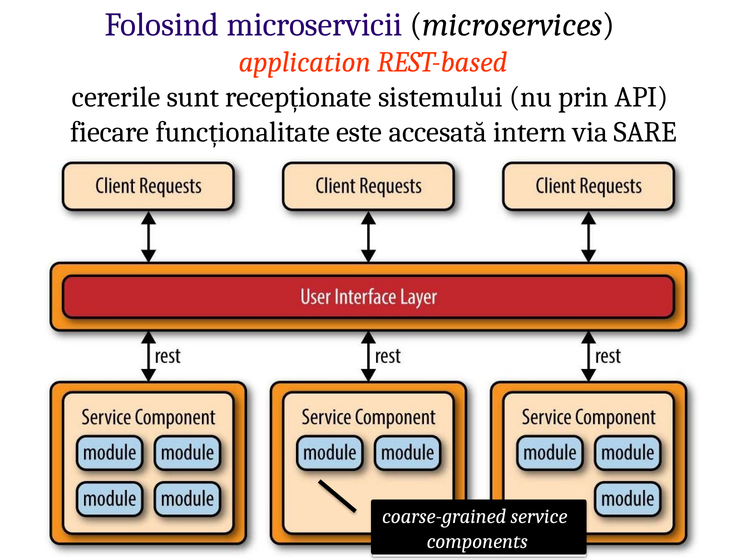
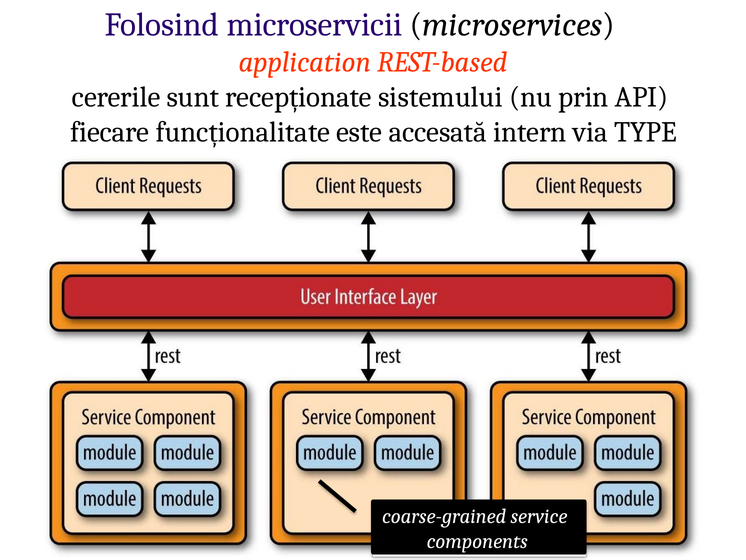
SARE: SARE -> TYPE
